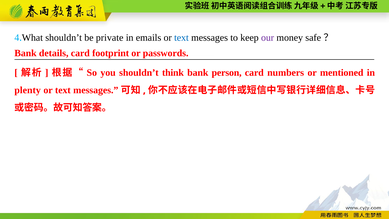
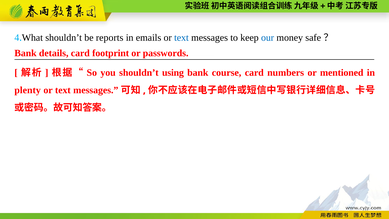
private: private -> reports
our colour: purple -> blue
think: think -> using
person: person -> course
